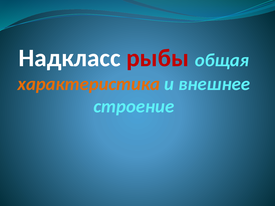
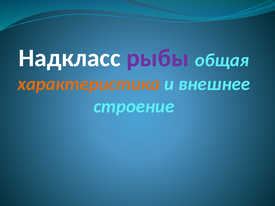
рыбы colour: red -> purple
